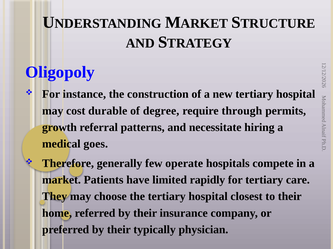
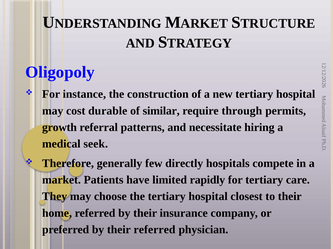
degree: degree -> similar
goes: goes -> seek
operate: operate -> directly
their typically: typically -> referred
